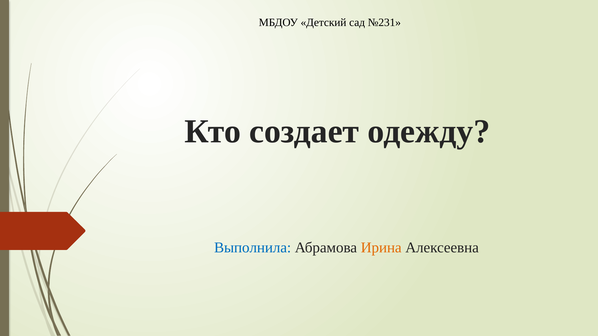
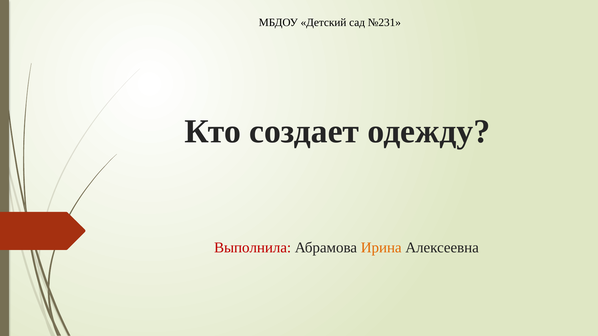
Выполнила colour: blue -> red
